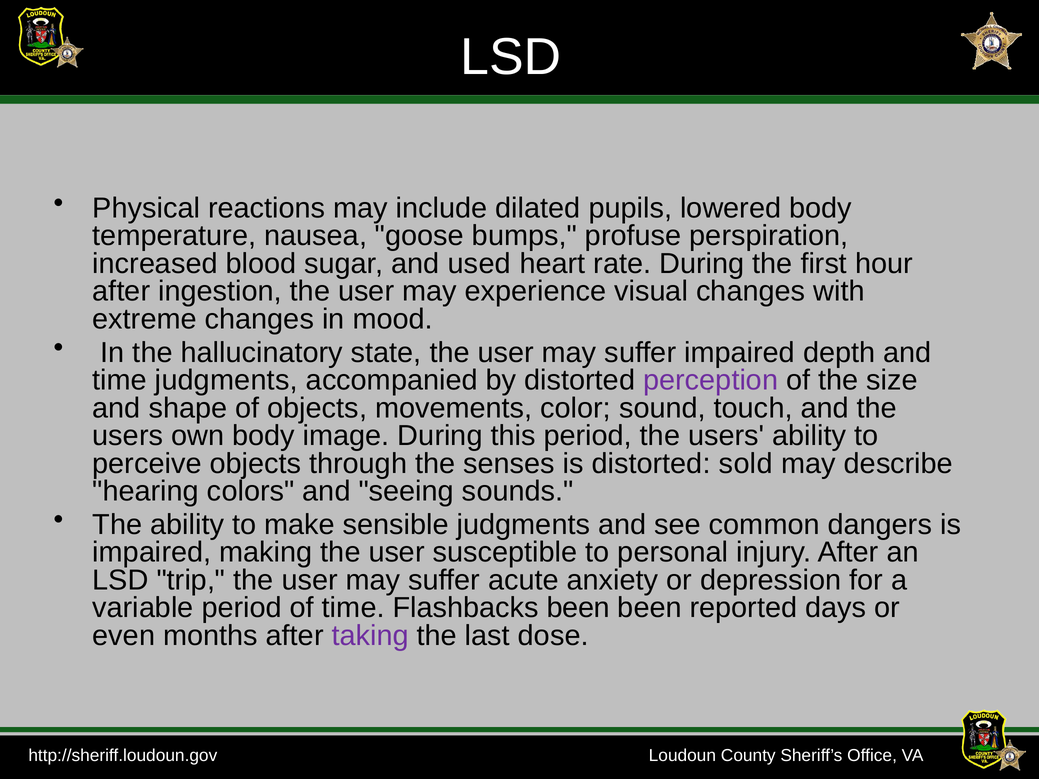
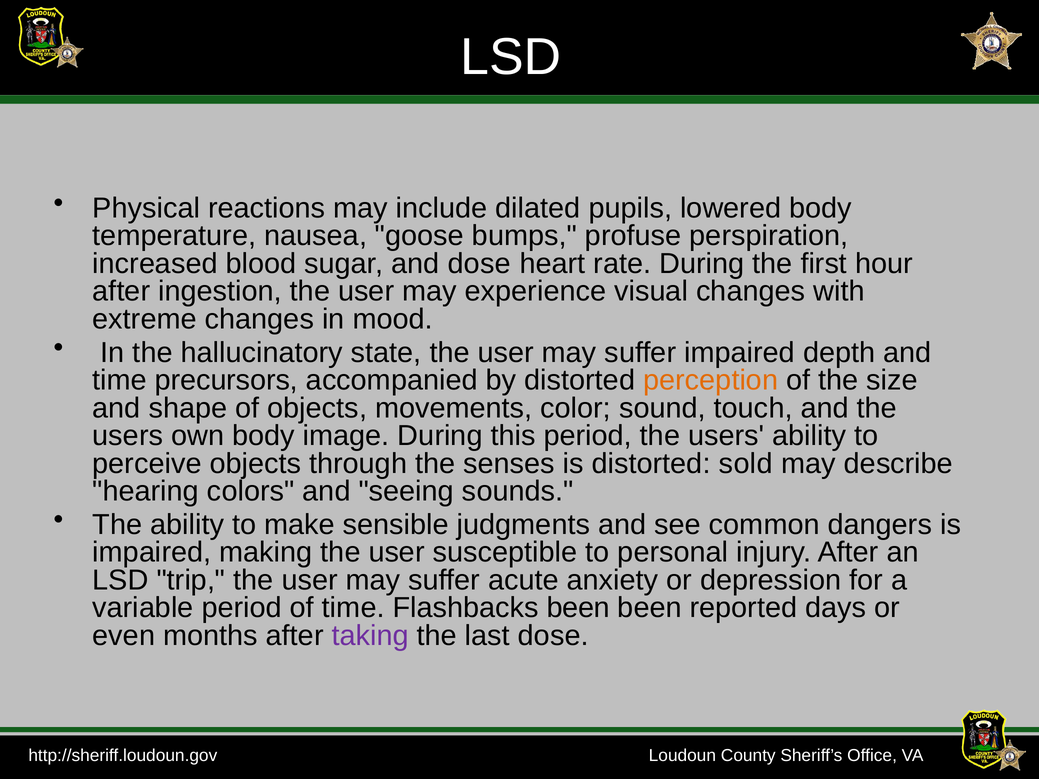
and used: used -> dose
time judgments: judgments -> precursors
perception colour: purple -> orange
